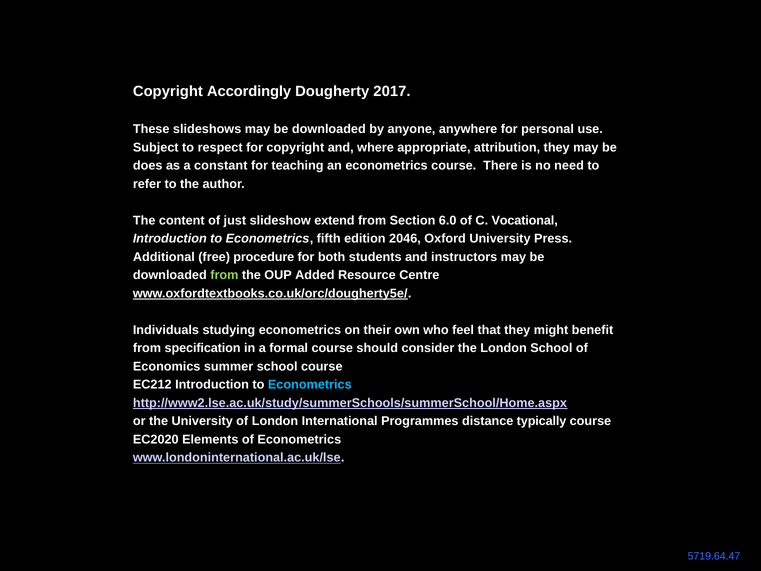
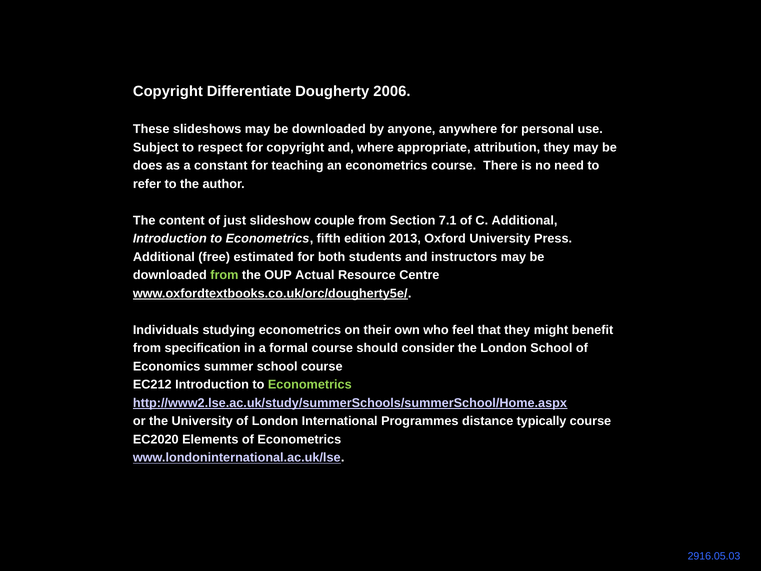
Accordingly: Accordingly -> Differentiate
2017: 2017 -> 2006
extend: extend -> couple
6.0: 6.0 -> 7.1
C Vocational: Vocational -> Additional
2046: 2046 -> 2013
procedure: procedure -> estimated
Added: Added -> Actual
Econometrics at (310, 385) colour: light blue -> light green
5719.64.47: 5719.64.47 -> 2916.05.03
